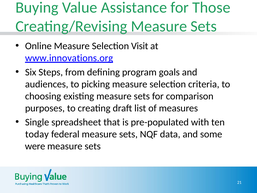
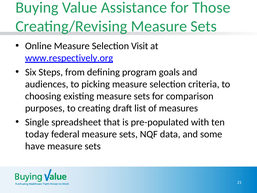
www.innovations.org: www.innovations.org -> www.respectively.org
were: were -> have
